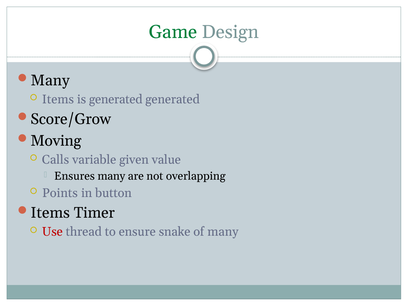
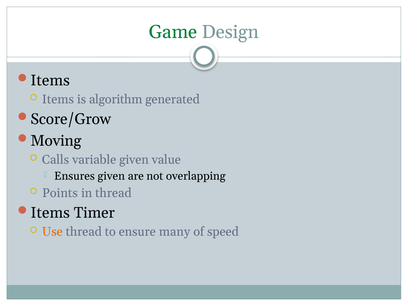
Many at (50, 80): Many -> Items
is generated: generated -> algorithm
Ensures many: many -> given
in button: button -> thread
Use colour: red -> orange
snake: snake -> many
of many: many -> speed
